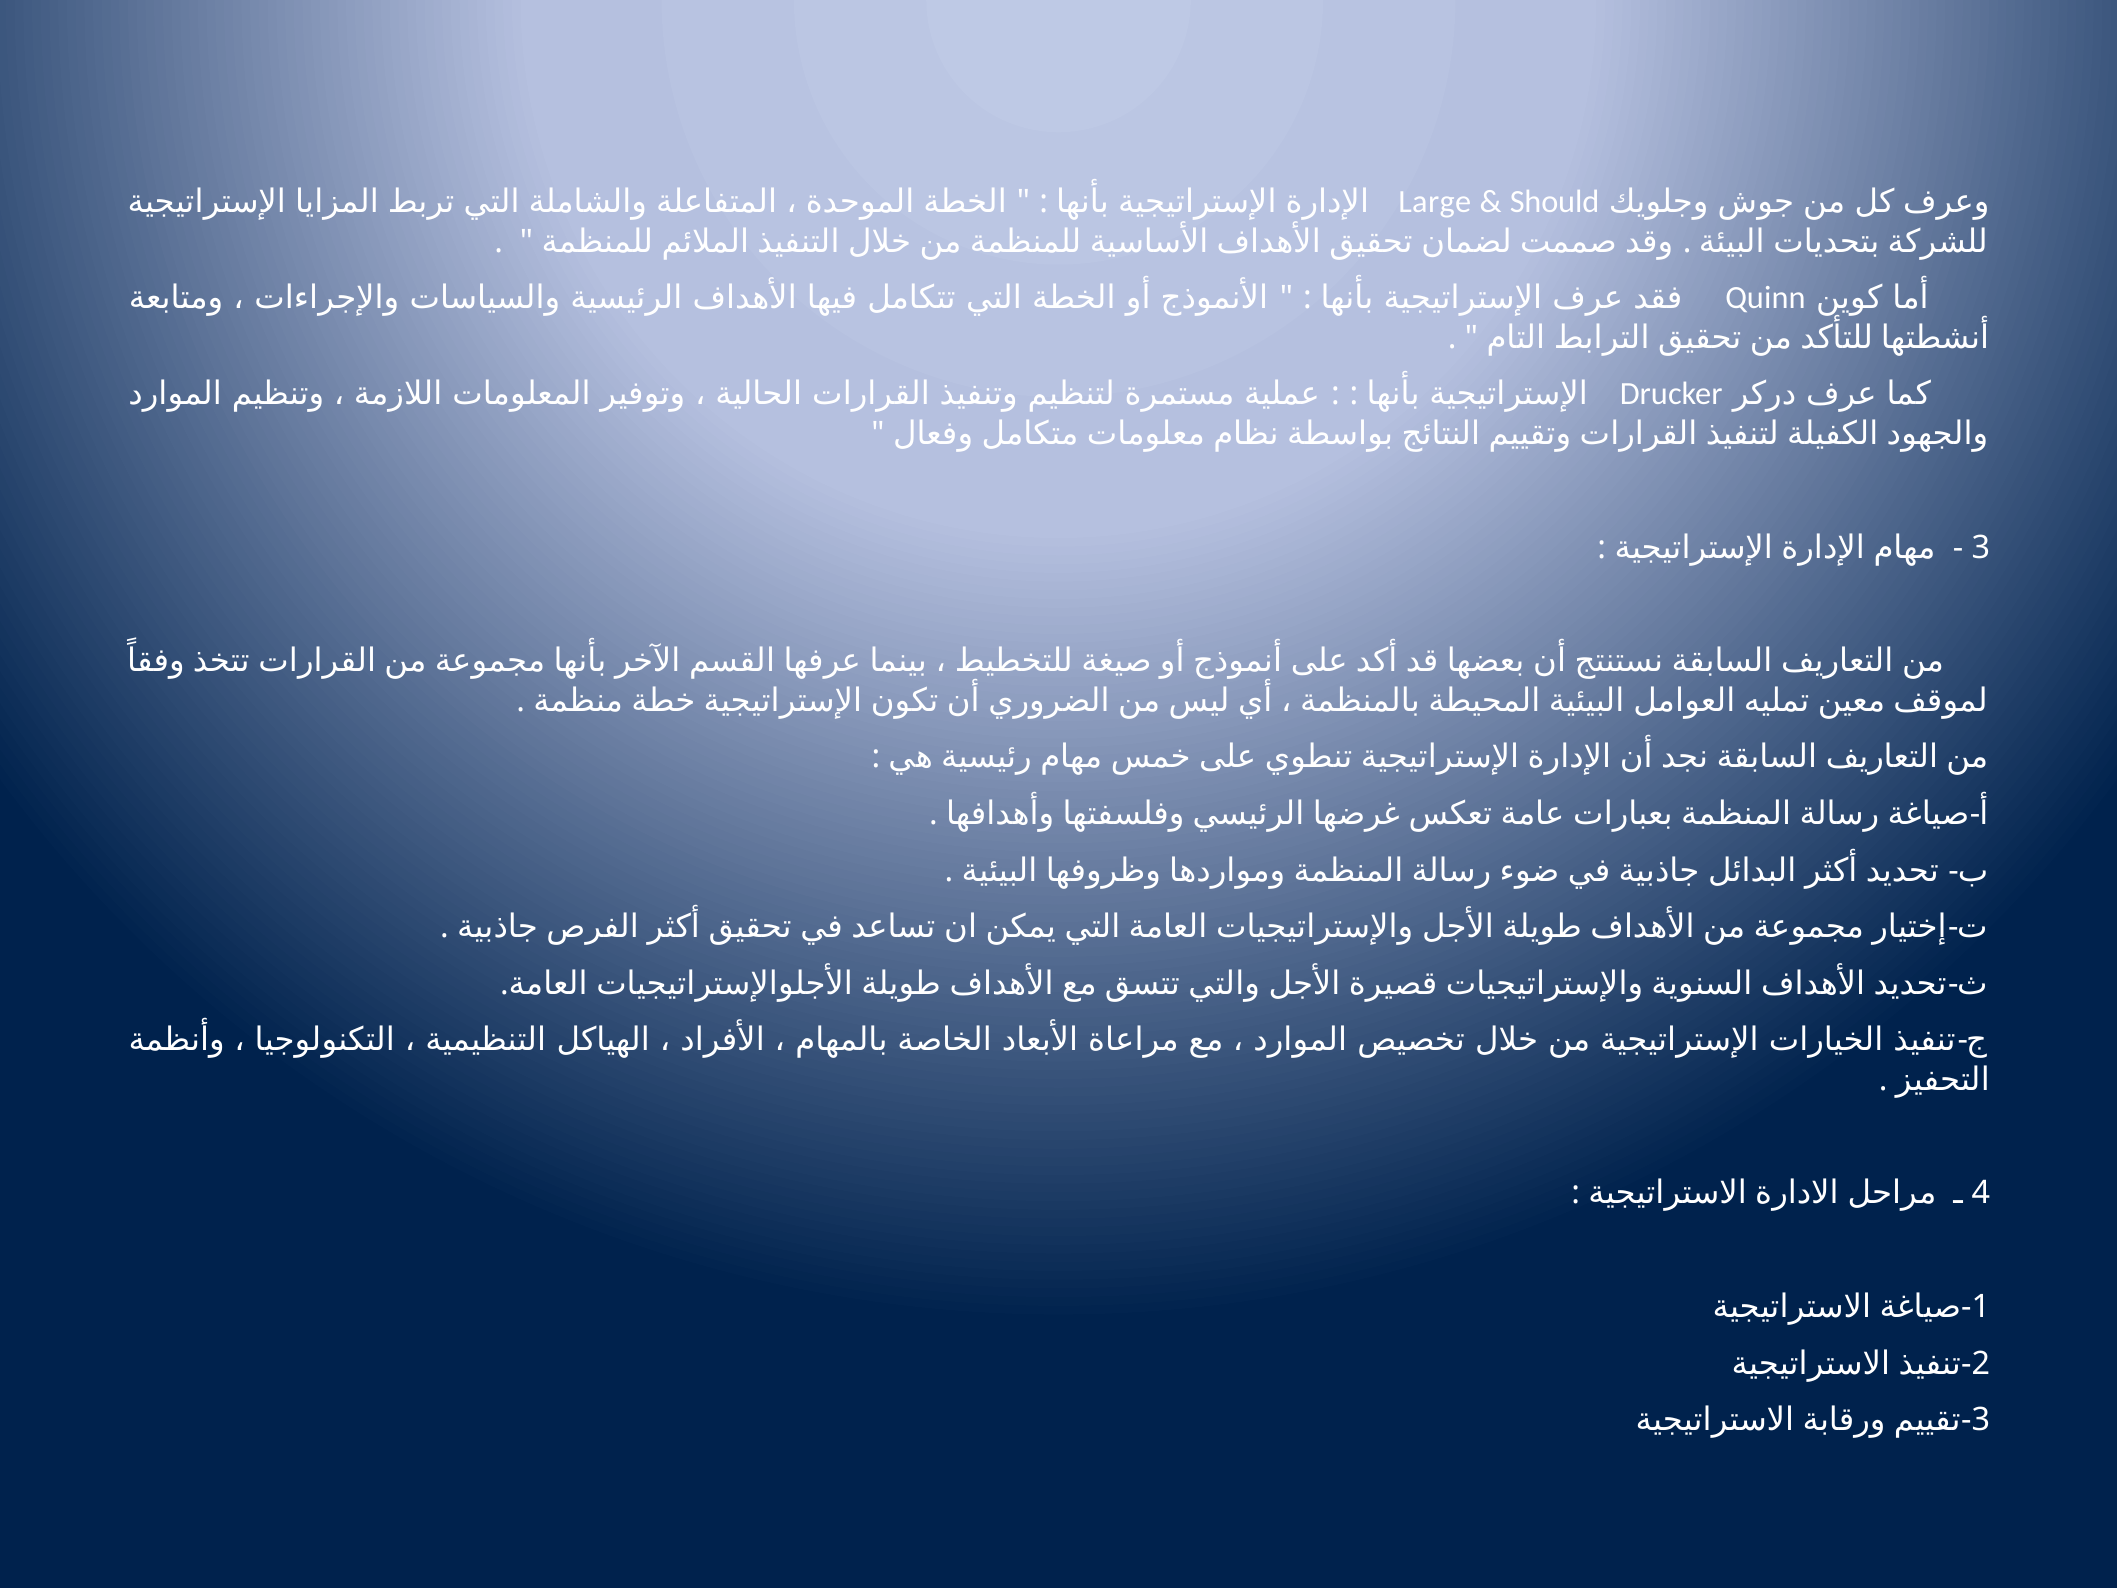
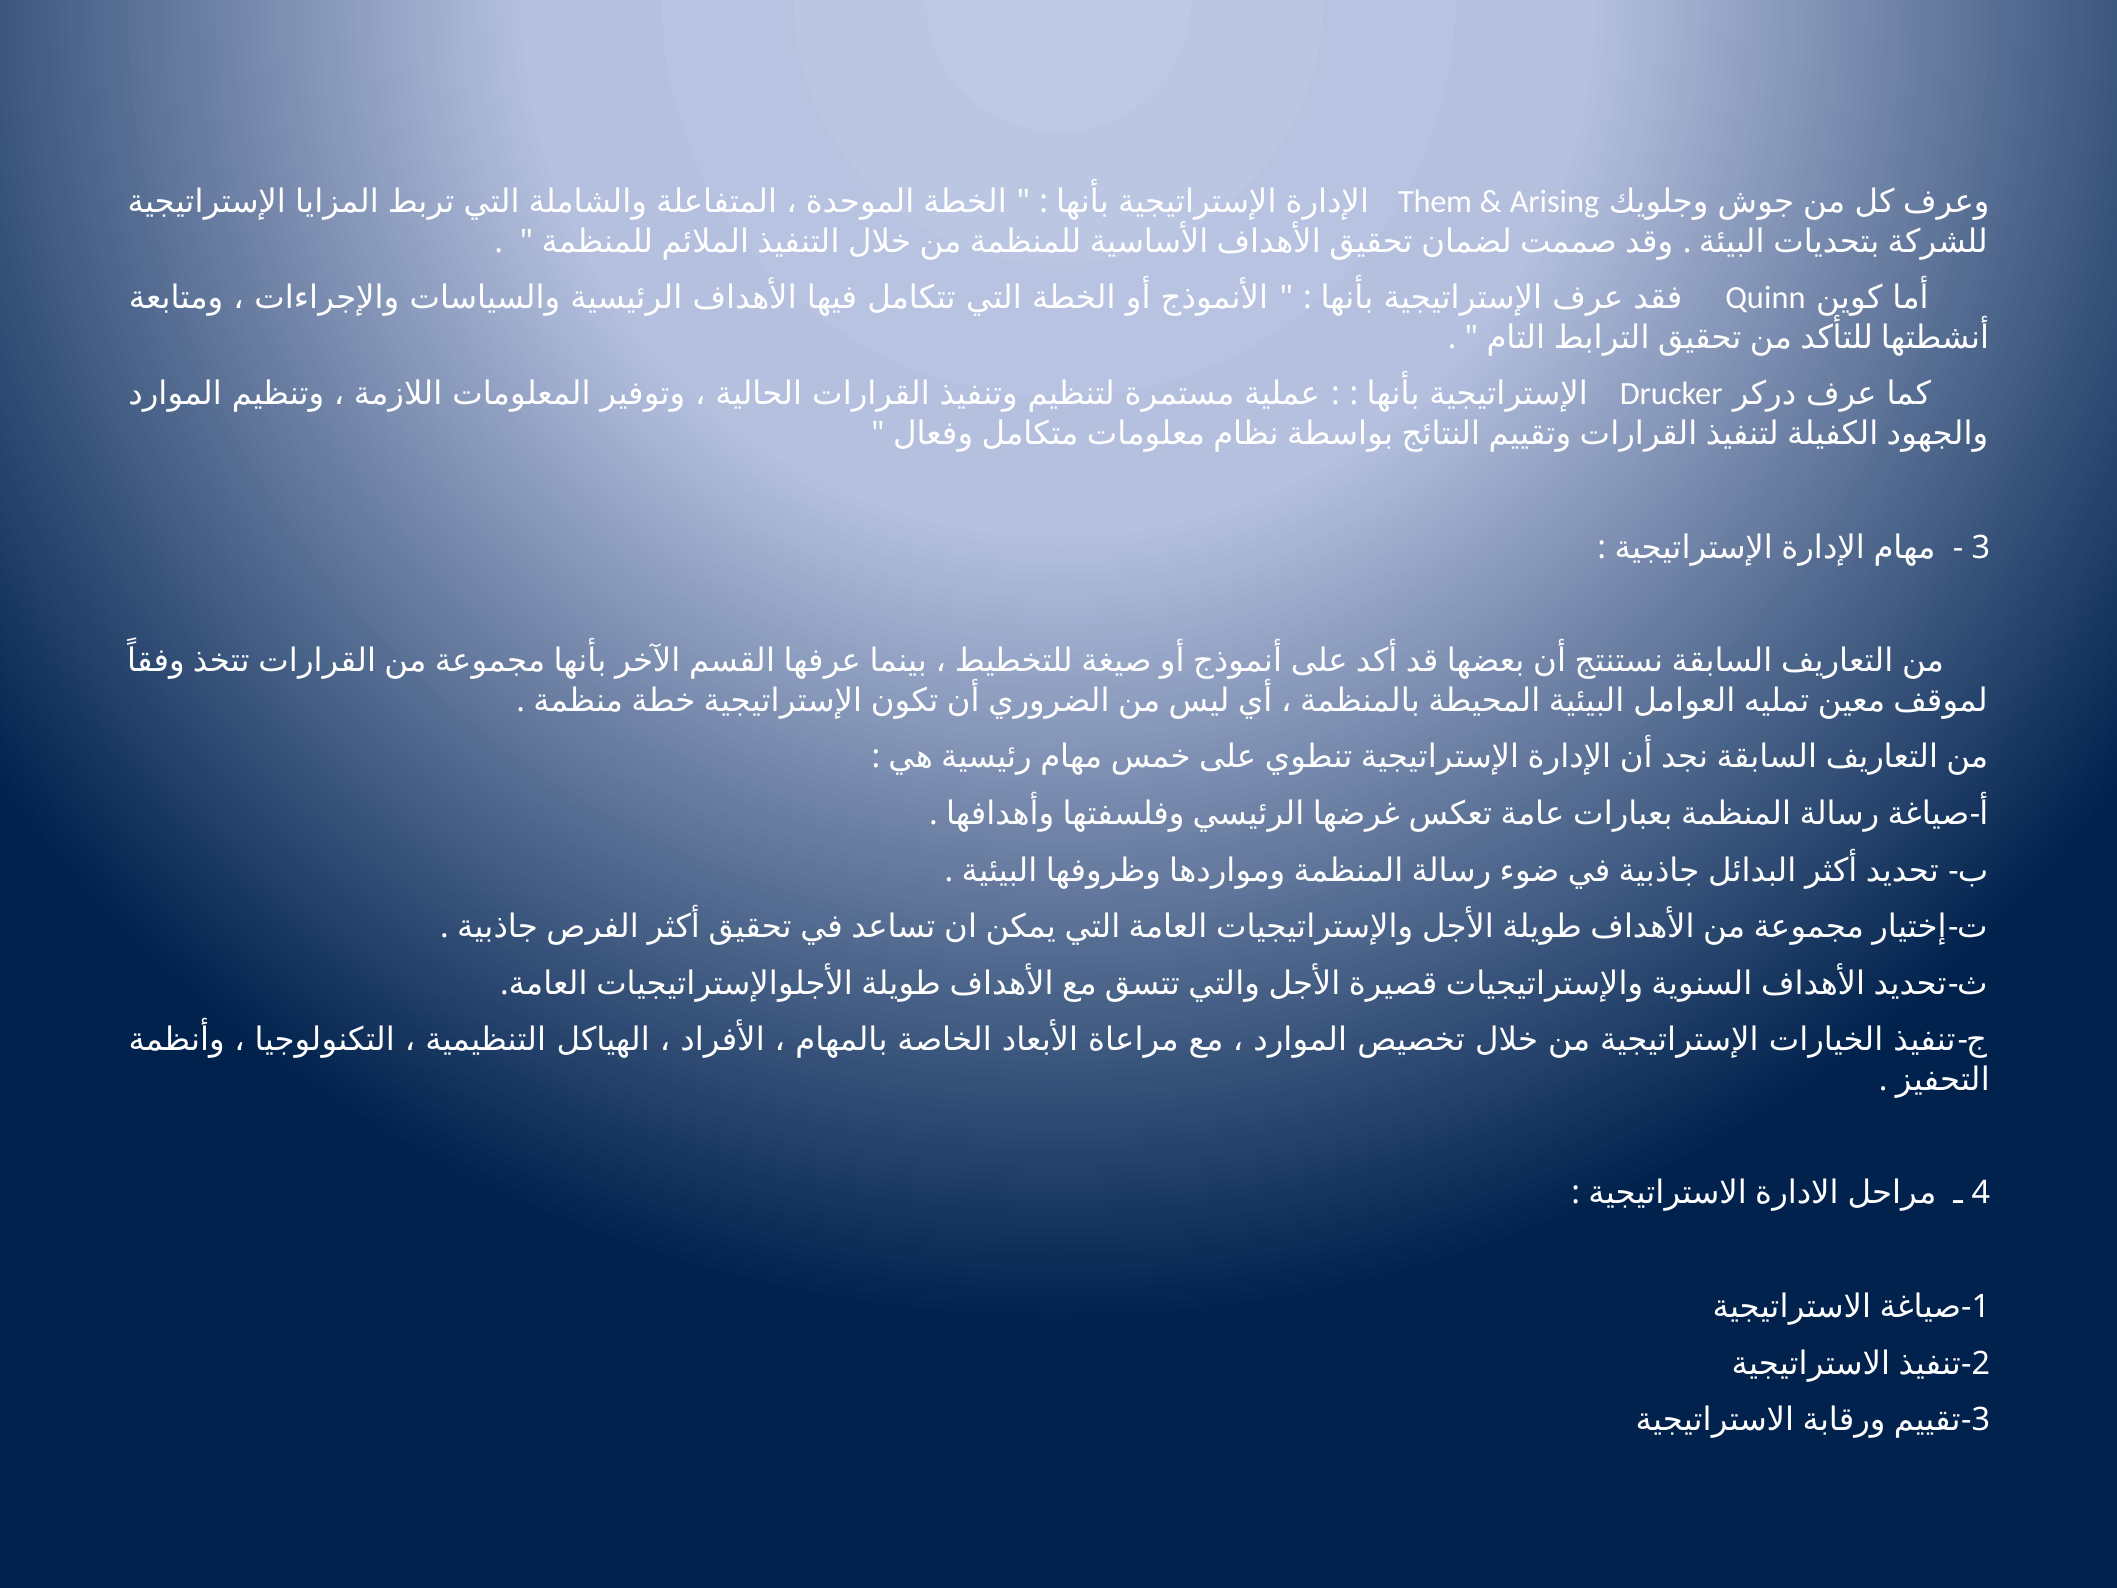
Large: Large -> Them
Should: Should -> Arising
